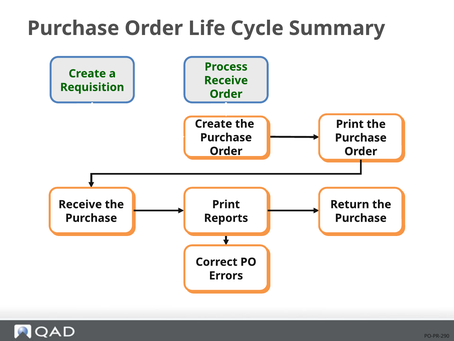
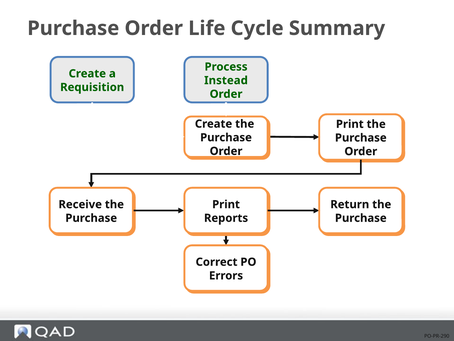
Receive at (226, 80): Receive -> Instead
